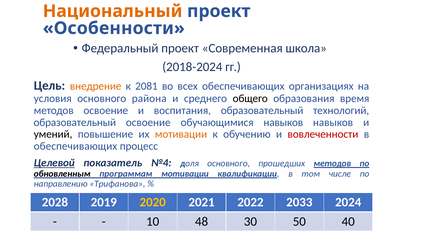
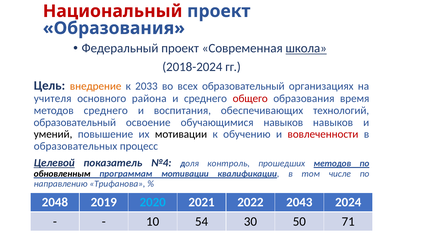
Национальный colour: orange -> red
Особенности at (114, 28): Особенности -> Образования
школа underline: none -> present
2081: 2081 -> 2033
всех обеспечивающих: обеспечивающих -> образовательный
условия: условия -> учителя
общего colour: black -> red
методов освоение: освоение -> среднего
воспитания образовательный: образовательный -> обеспечивающих
мотивации at (181, 134) colour: orange -> black
обеспечивающих at (75, 146): обеспечивающих -> образовательных
доля основного: основного -> контроль
2028: 2028 -> 2048
2020 colour: yellow -> light blue
2033: 2033 -> 2043
48: 48 -> 54
40: 40 -> 71
